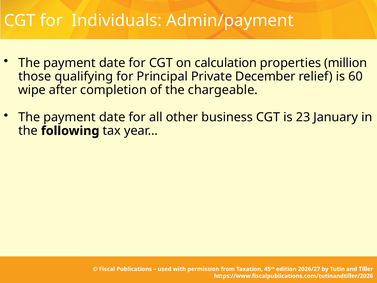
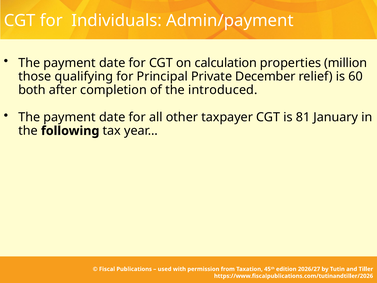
wipe: wipe -> both
chargeable: chargeable -> introduced
business: business -> taxpayer
23: 23 -> 81
